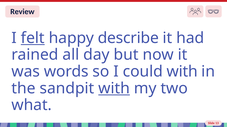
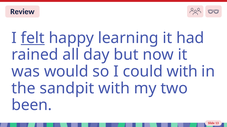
describe: describe -> learning
words: words -> would
with at (114, 89) underline: present -> none
what: what -> been
